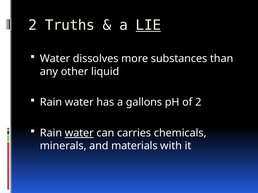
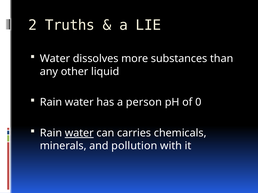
LIE underline: present -> none
gallons: gallons -> person
of 2: 2 -> 0
materials: materials -> pollution
